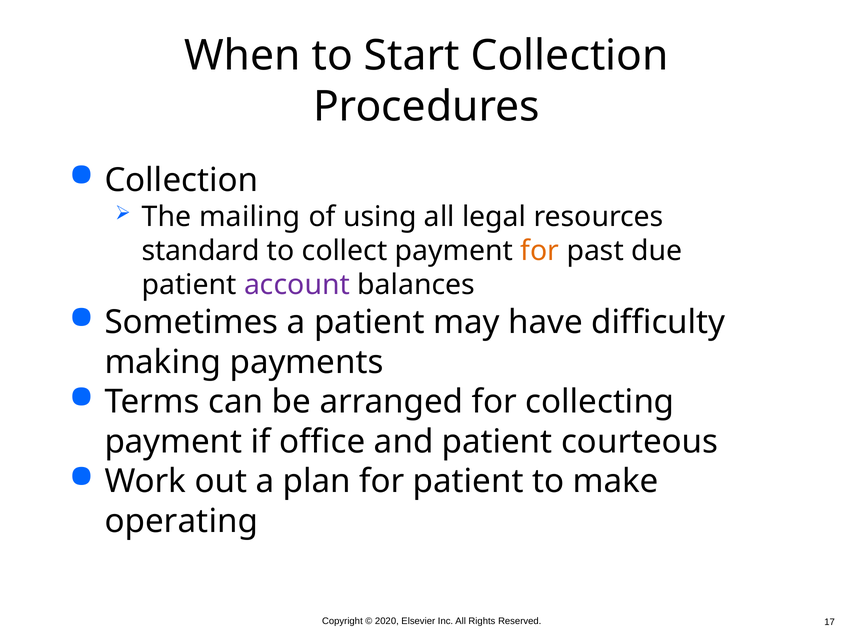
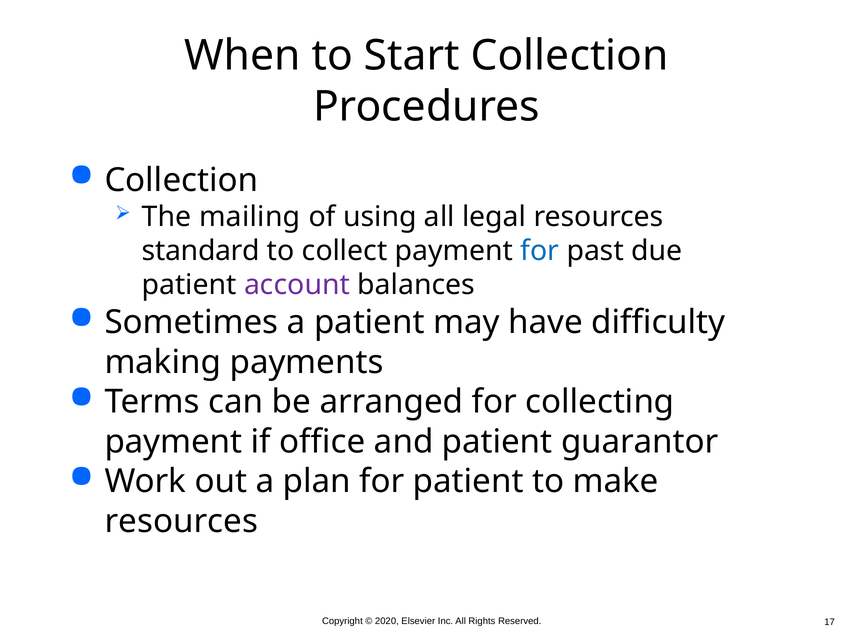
for at (540, 251) colour: orange -> blue
courteous: courteous -> guarantor
operating at (181, 522): operating -> resources
